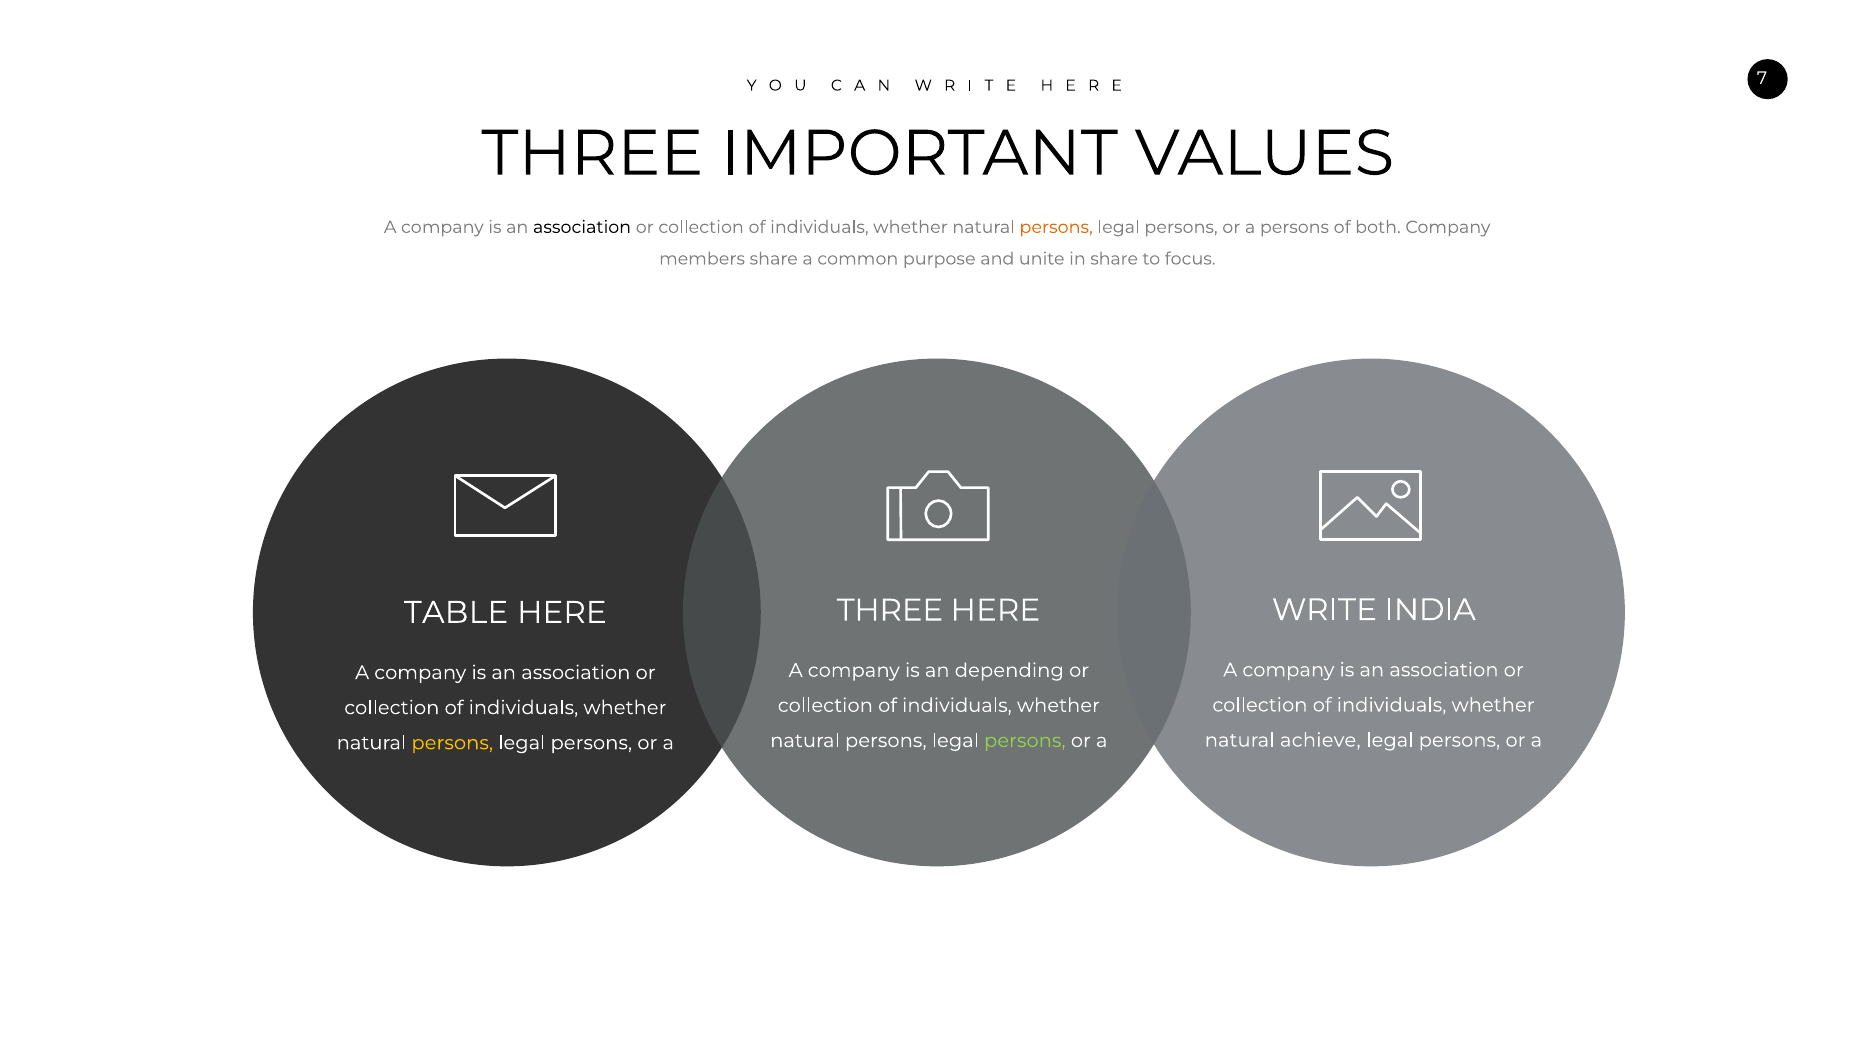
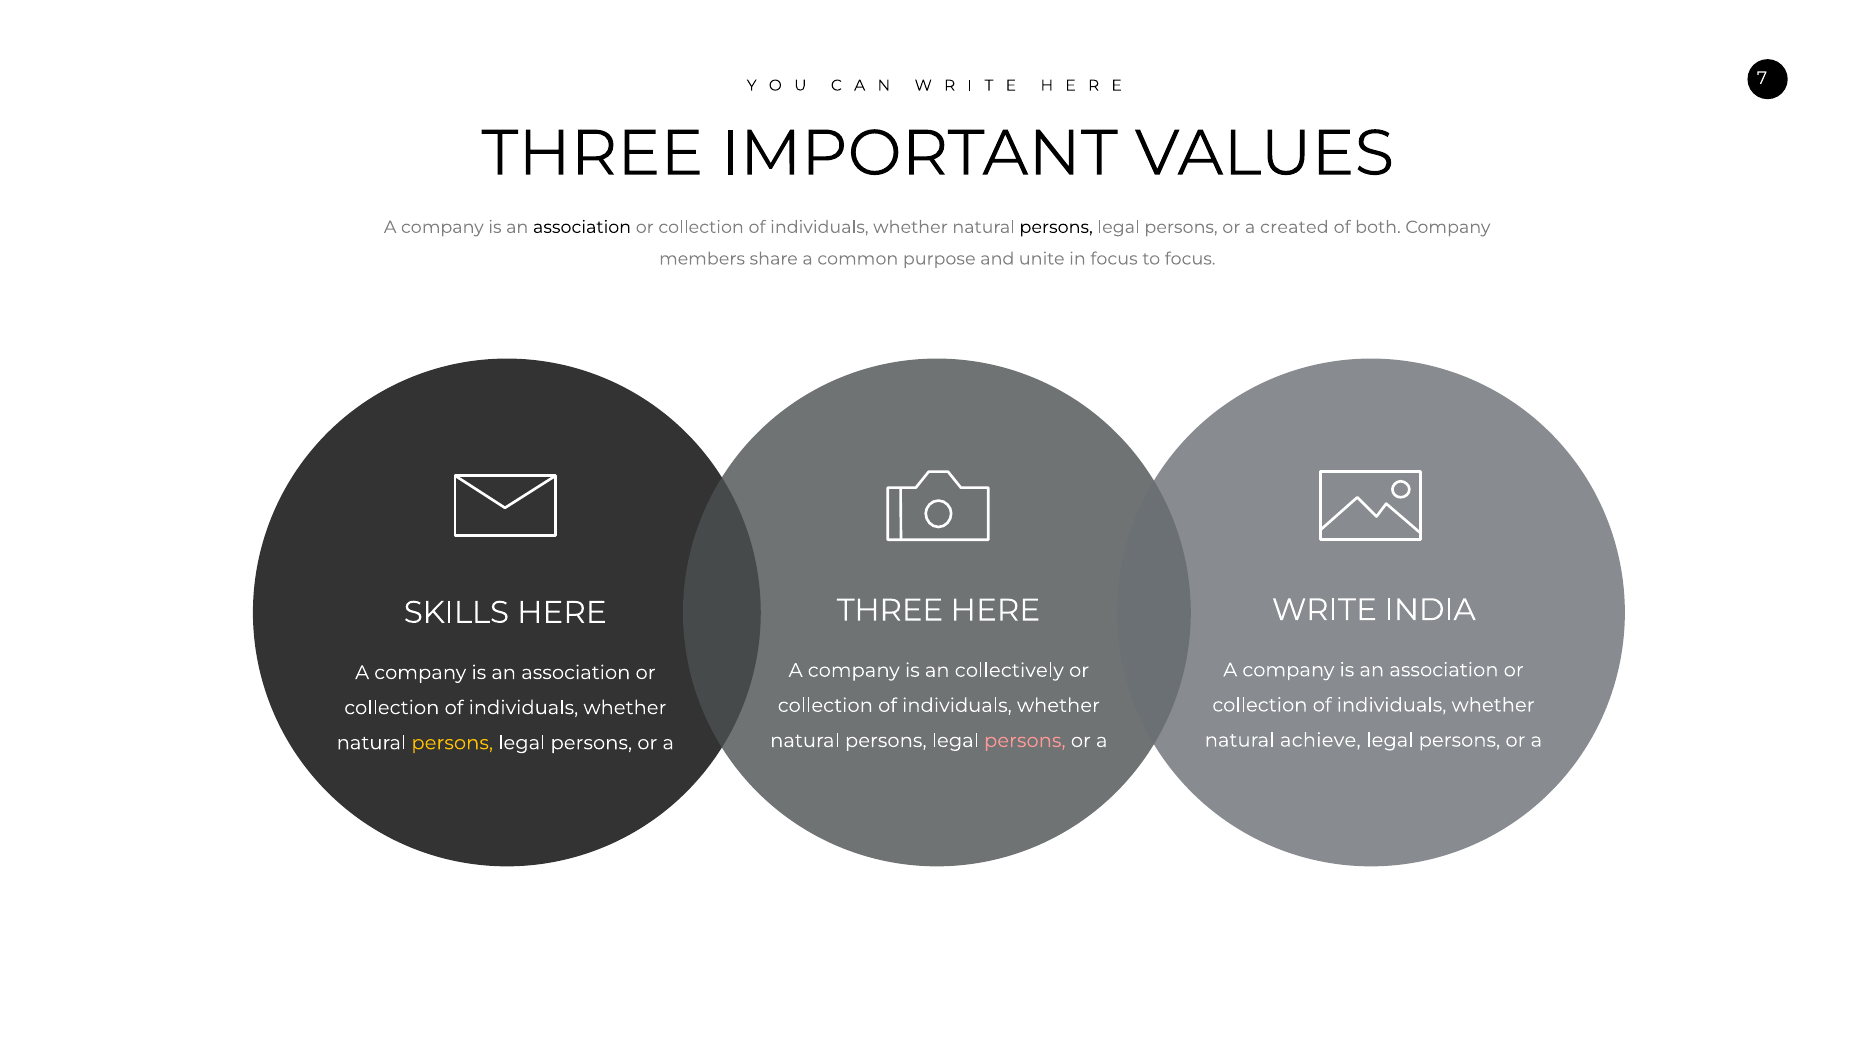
persons at (1056, 227) colour: orange -> black
a persons: persons -> created
in share: share -> focus
TABLE: TABLE -> SKILLS
depending: depending -> collectively
persons at (1025, 741) colour: light green -> pink
